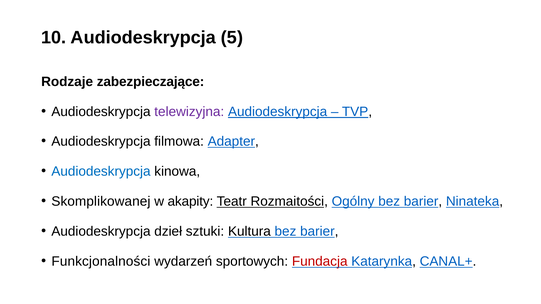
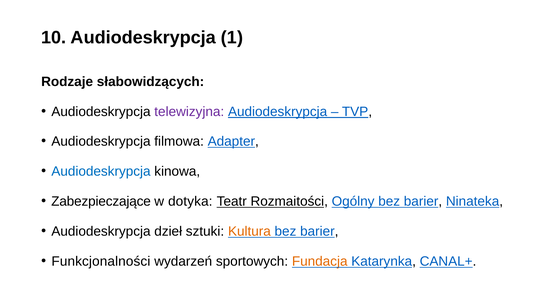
5: 5 -> 1
zabezpieczające: zabezpieczające -> słabowidzących
Skomplikowanej: Skomplikowanej -> Zabezpieczające
akapity: akapity -> dotyka
Kultura colour: black -> orange
Fundacja colour: red -> orange
